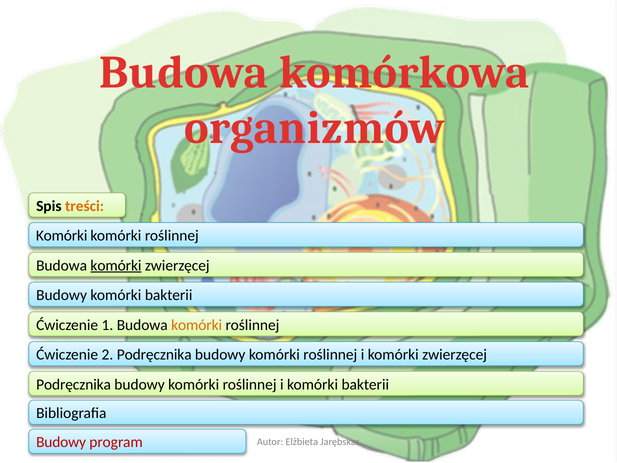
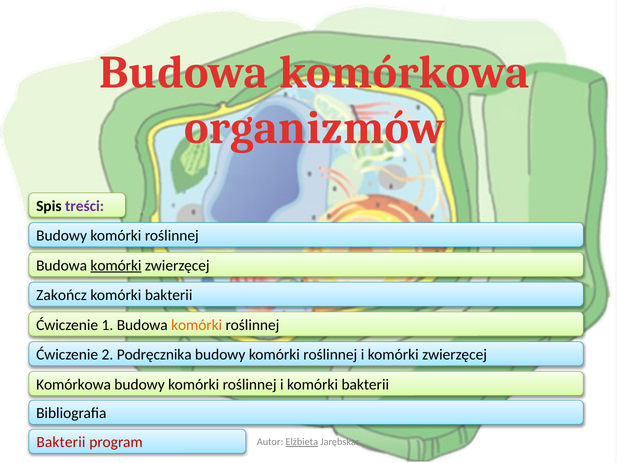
treści colour: orange -> purple
Komórki at (62, 236): Komórki -> Budowy
Budowy at (62, 295): Budowy -> Zakończ
Podręcznika at (74, 384): Podręcznika -> Komórkowa
Budowy at (61, 442): Budowy -> Bakterii
Elżbieta underline: none -> present
